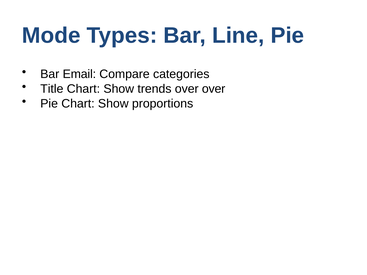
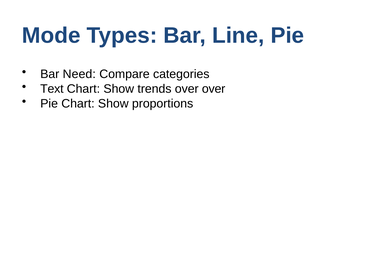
Email: Email -> Need
Title: Title -> Text
